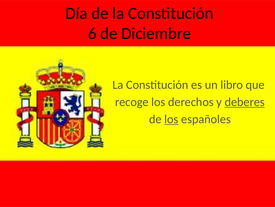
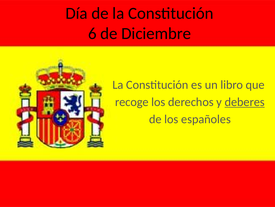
los at (171, 119) underline: present -> none
